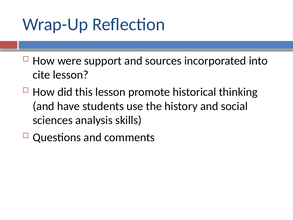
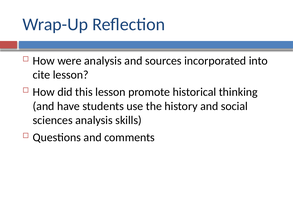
were support: support -> analysis
